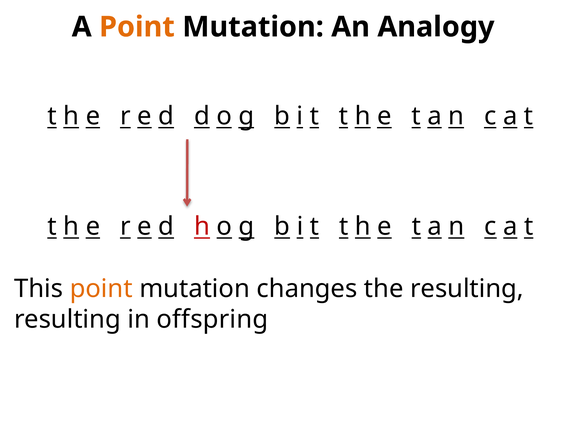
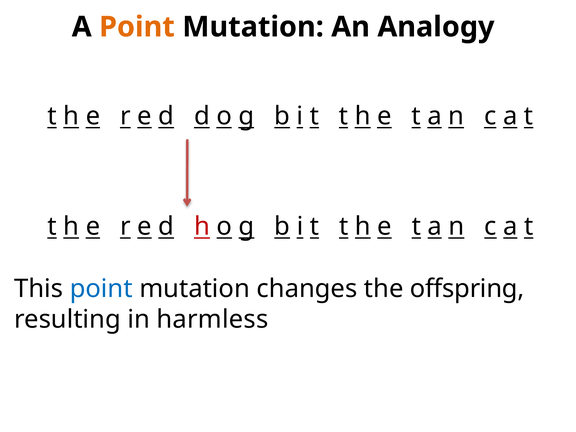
point at (101, 289) colour: orange -> blue
the resulting: resulting -> offspring
offspring: offspring -> harmless
